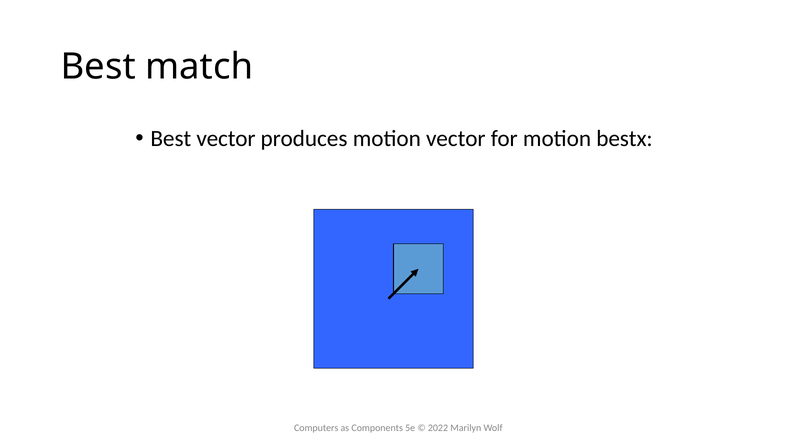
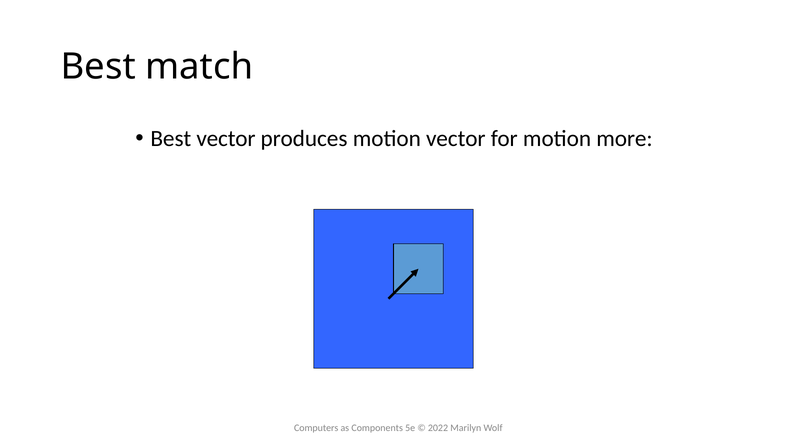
bestx: bestx -> more
